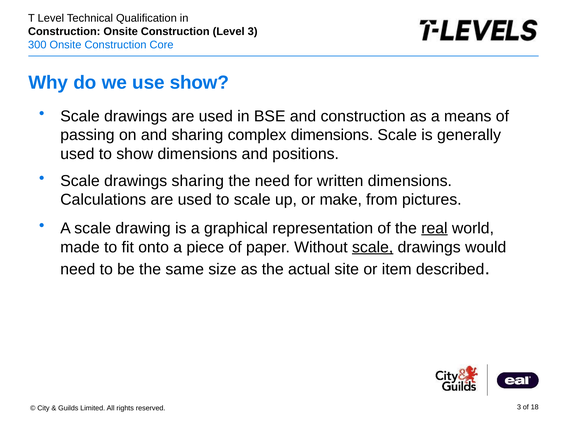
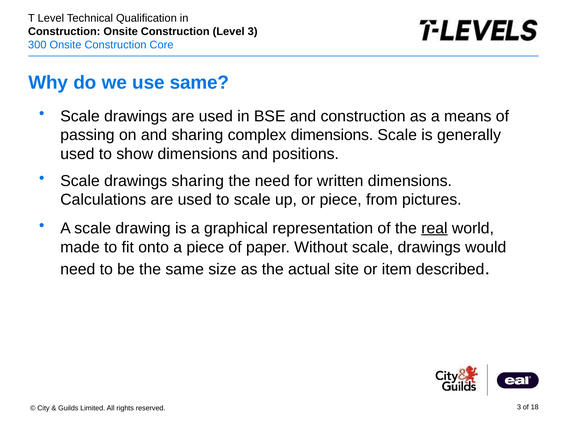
use show: show -> same
or make: make -> piece
scale at (373, 247) underline: present -> none
